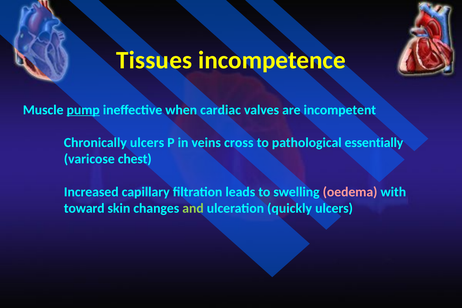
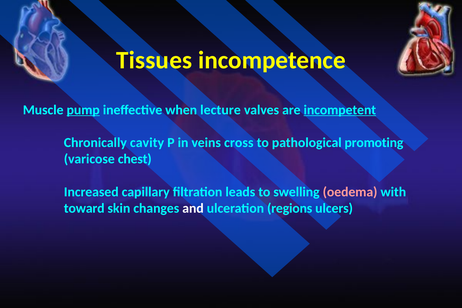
cardiac: cardiac -> lecture
incompetent underline: none -> present
Chronically ulcers: ulcers -> cavity
essentially: essentially -> promoting
and colour: light green -> white
quickly: quickly -> regions
